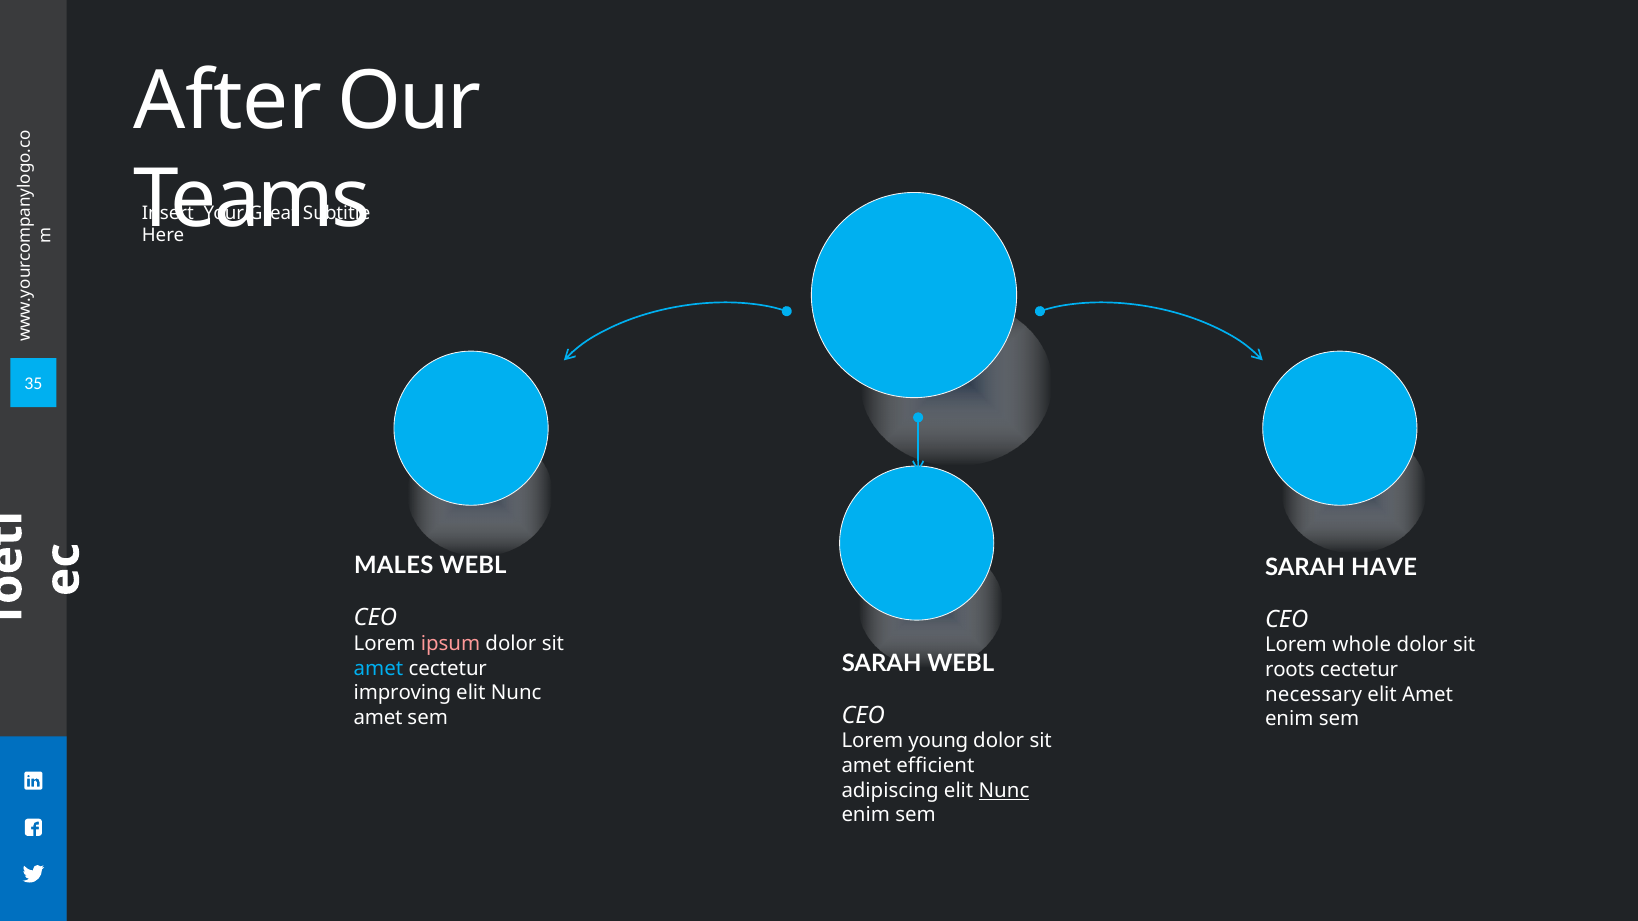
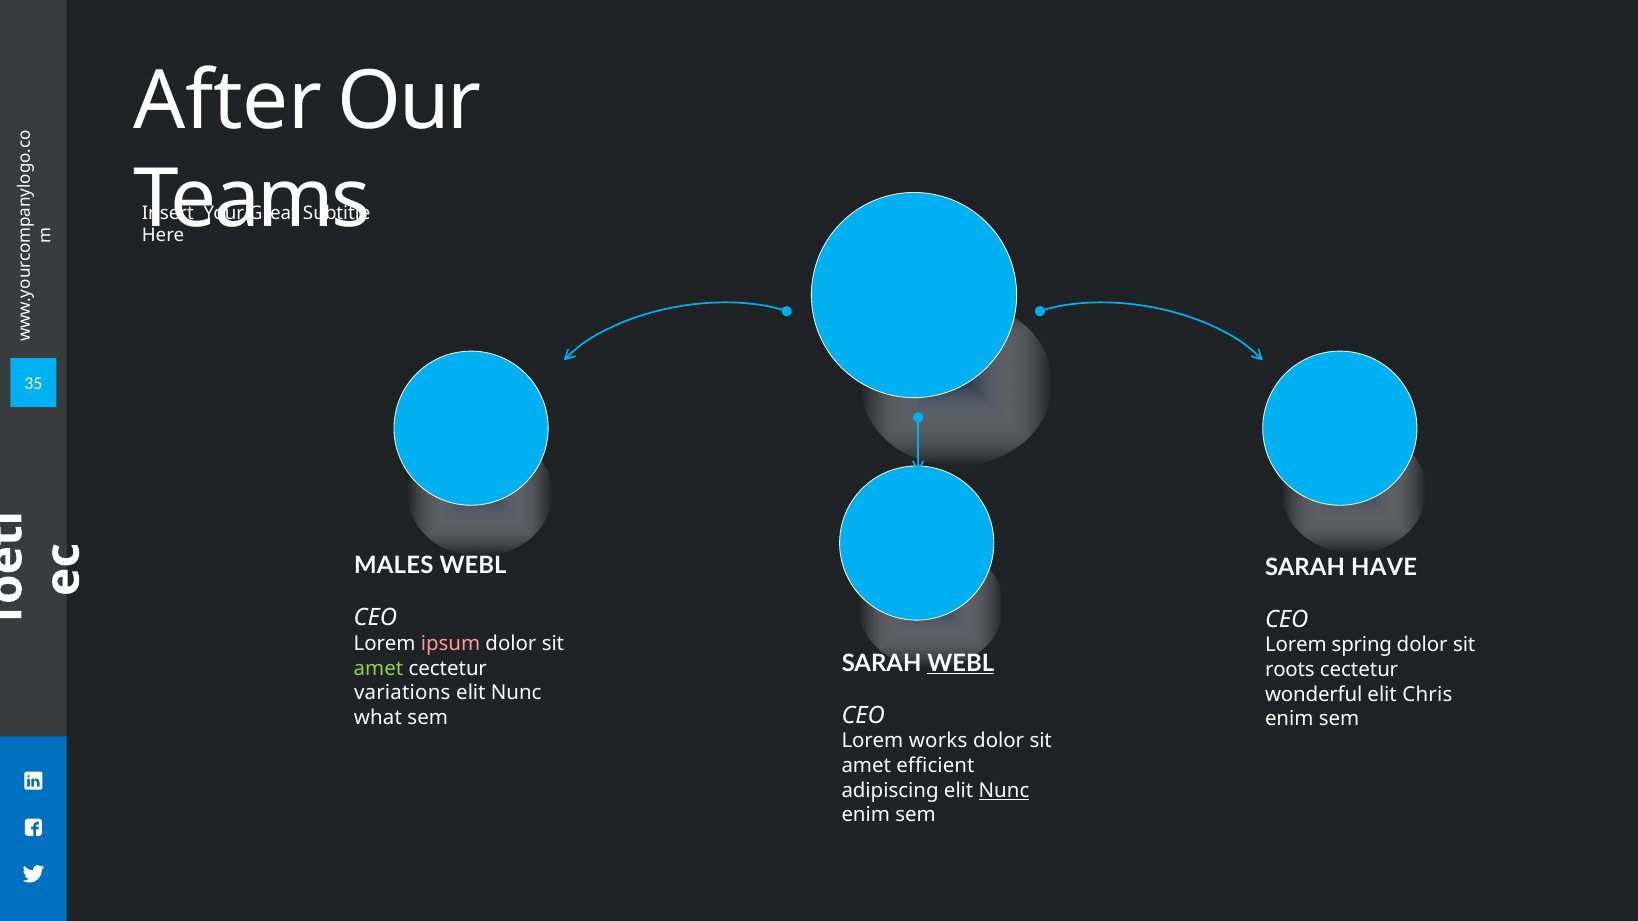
whole: whole -> spring
WEBL at (961, 663) underline: none -> present
amet at (379, 669) colour: light blue -> light green
improving: improving -> variations
necessary: necessary -> wonderful
elit Amet: Amet -> Chris
amet at (378, 718): amet -> what
young: young -> works
